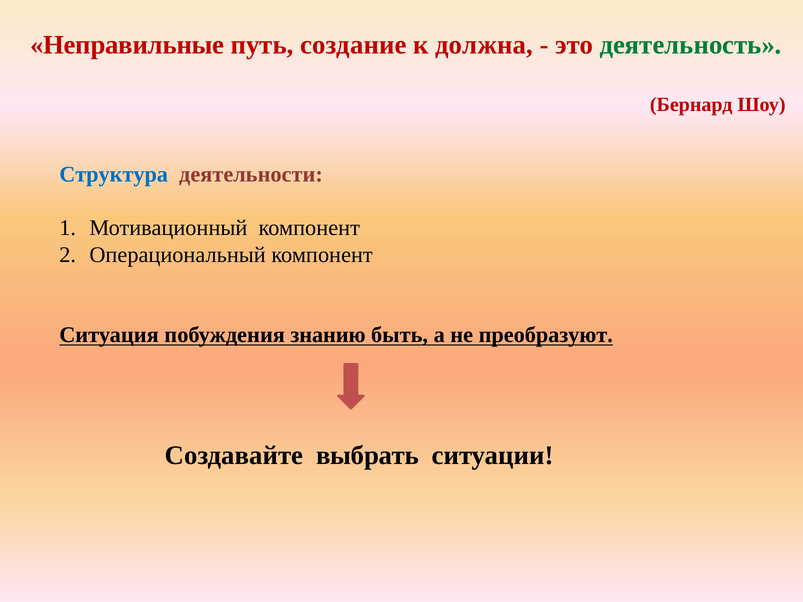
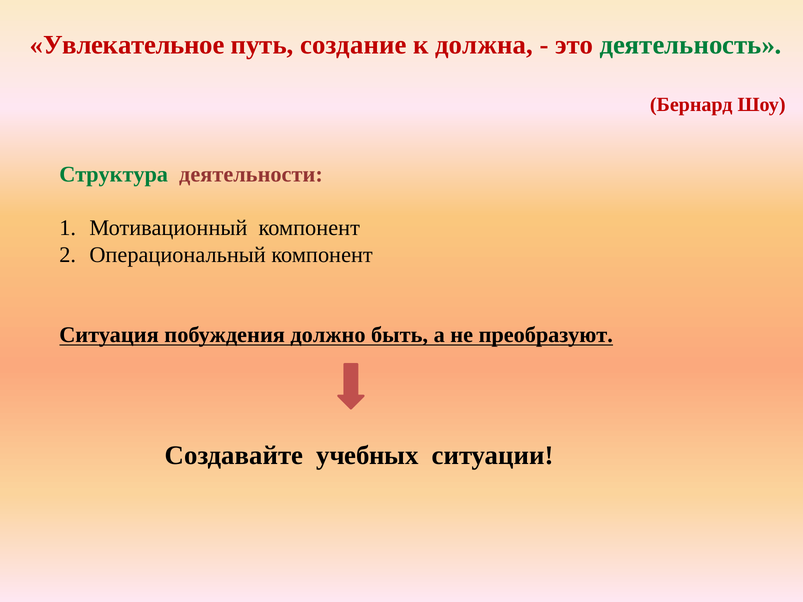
Неправильные: Неправильные -> Увлекательное
Структура colour: blue -> green
знанию: знанию -> должно
выбрать: выбрать -> учебных
